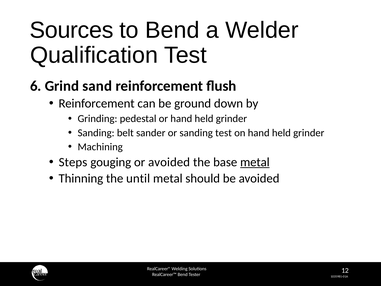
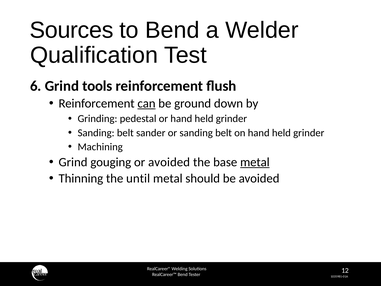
sand: sand -> tools
can underline: none -> present
or sanding test: test -> belt
Steps at (73, 162): Steps -> Grind
